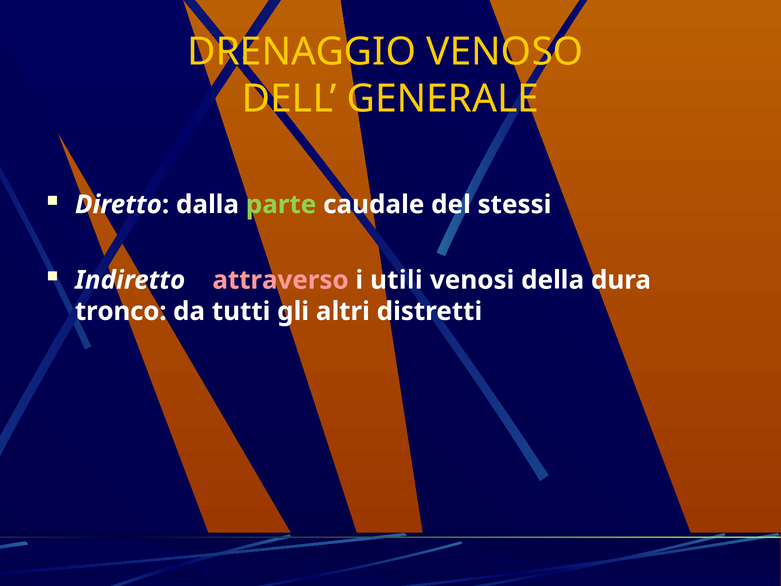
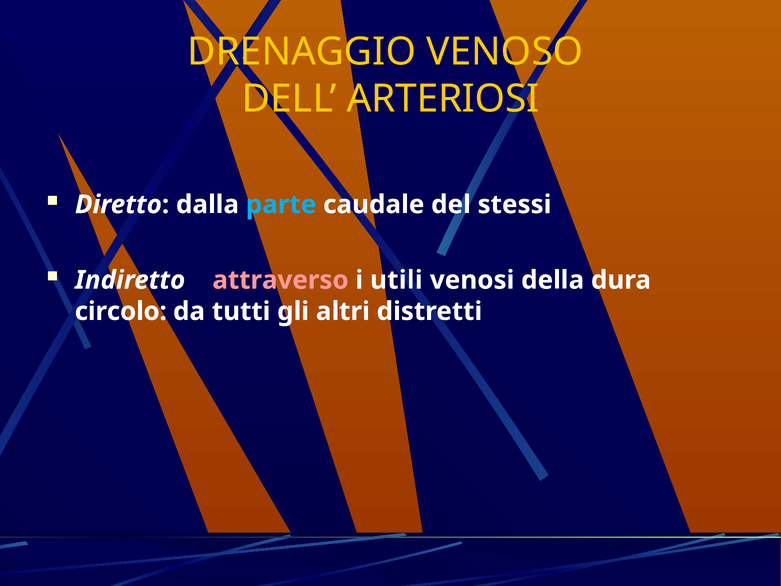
GENERALE: GENERALE -> ARTERIOSI
parte colour: light green -> light blue
tronco: tronco -> circolo
